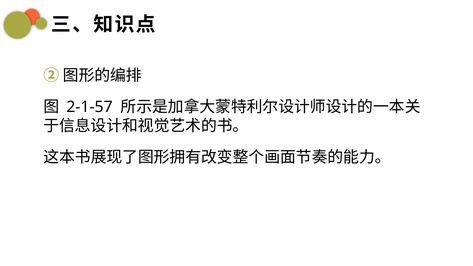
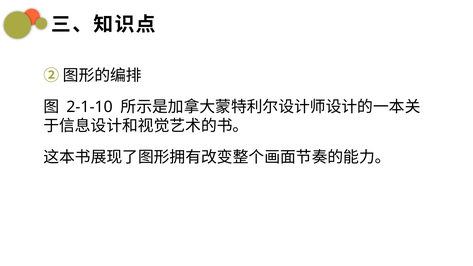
2-1-57: 2-1-57 -> 2-1-10
